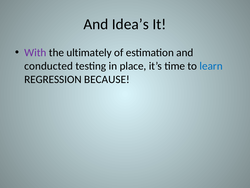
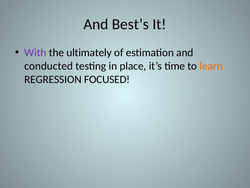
Idea’s: Idea’s -> Best’s
learn colour: blue -> orange
BECAUSE: BECAUSE -> FOCUSED
